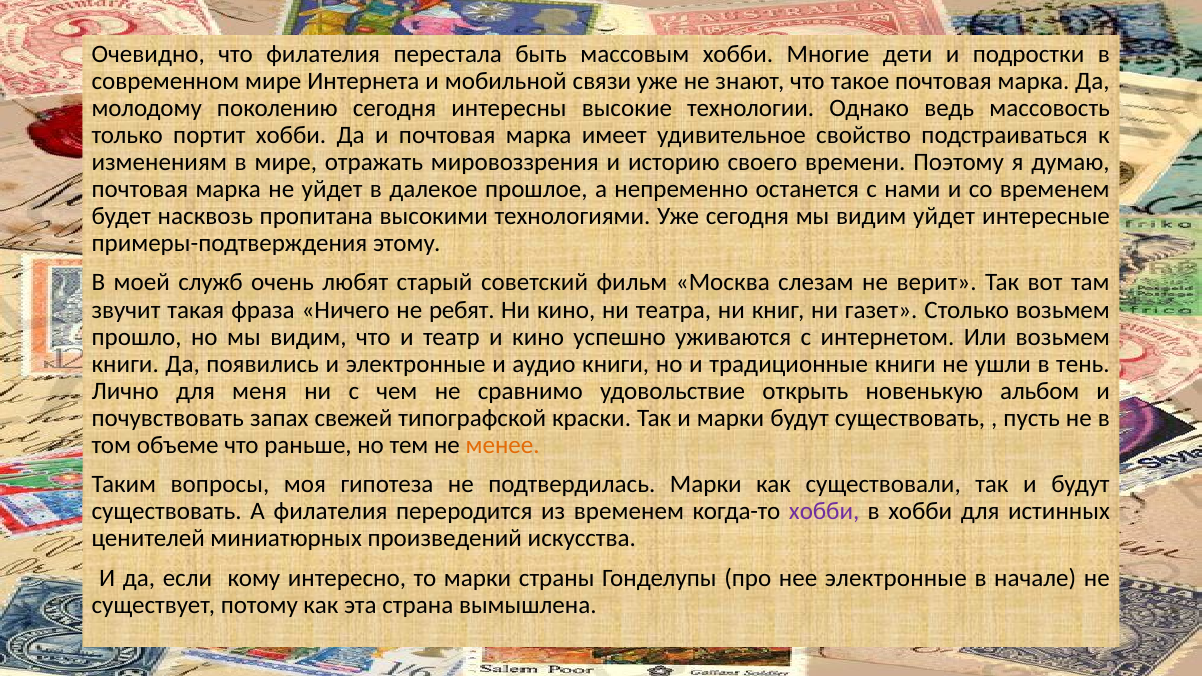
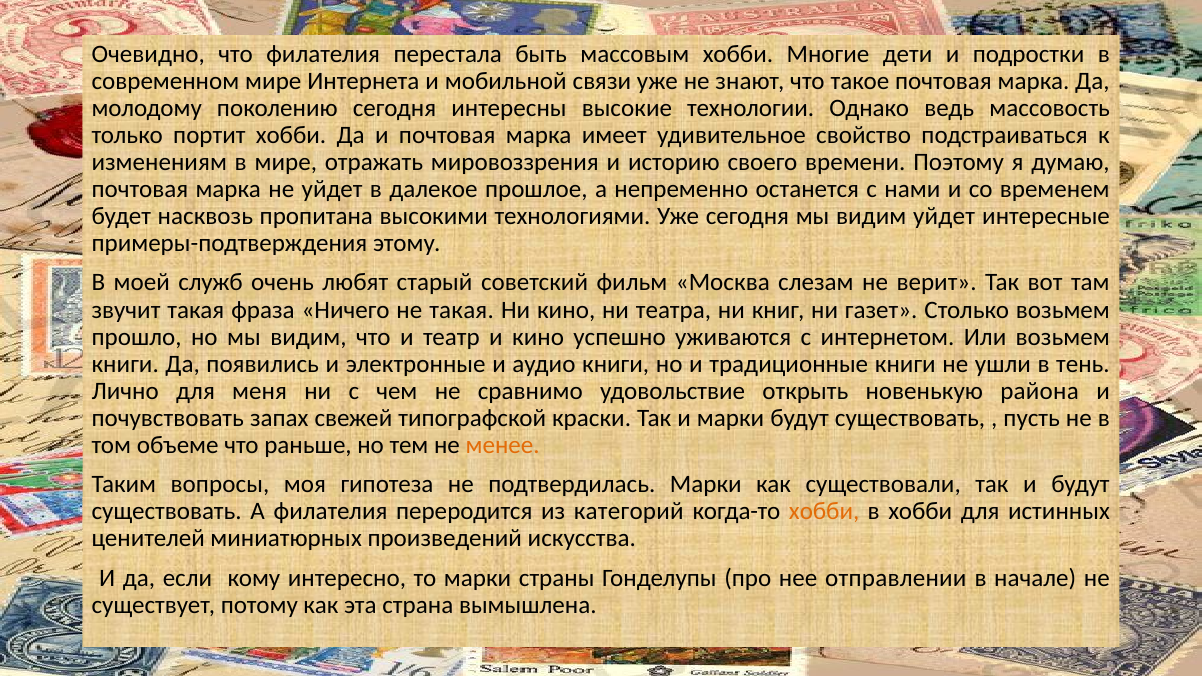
не ребят: ребят -> такая
альбом: альбом -> района
из временем: временем -> категорий
хобби at (824, 512) colour: purple -> orange
нее электронные: электронные -> отправлении
